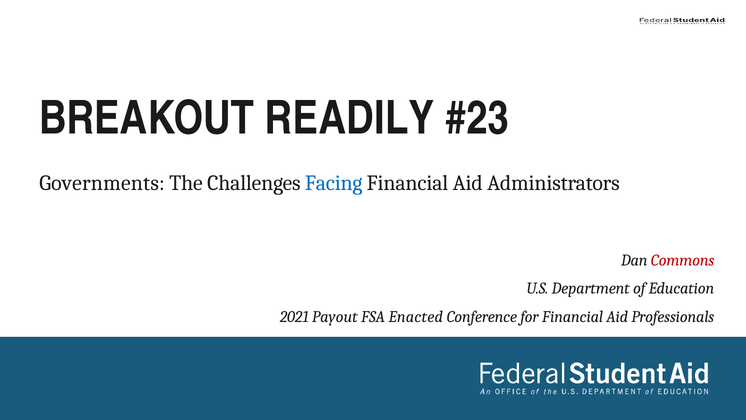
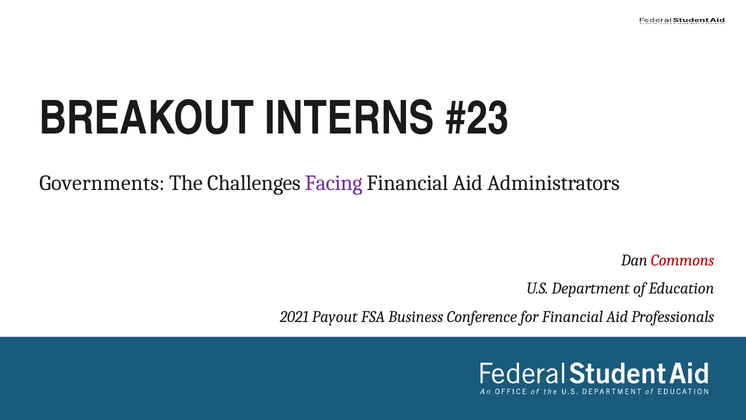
READILY: READILY -> INTERNS
Facing colour: blue -> purple
Enacted: Enacted -> Business
